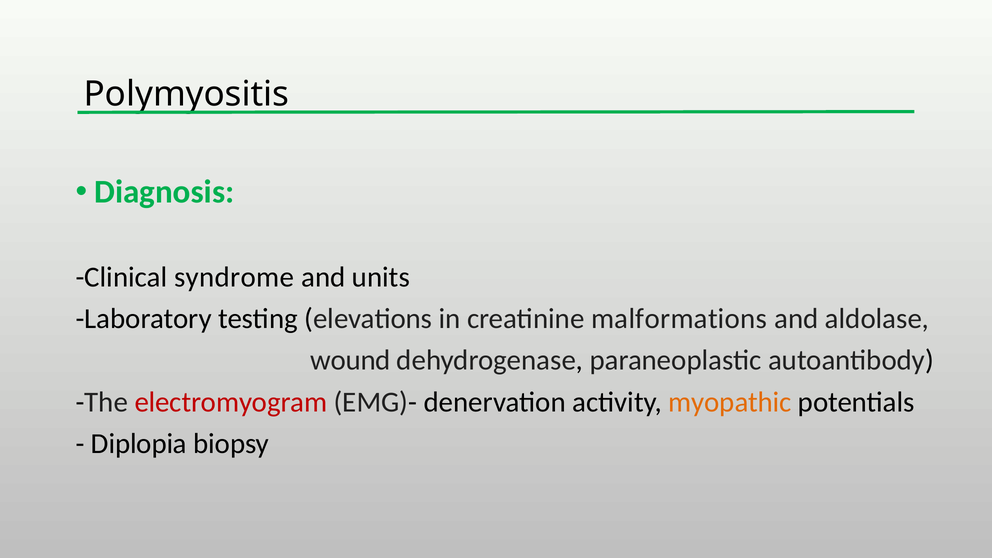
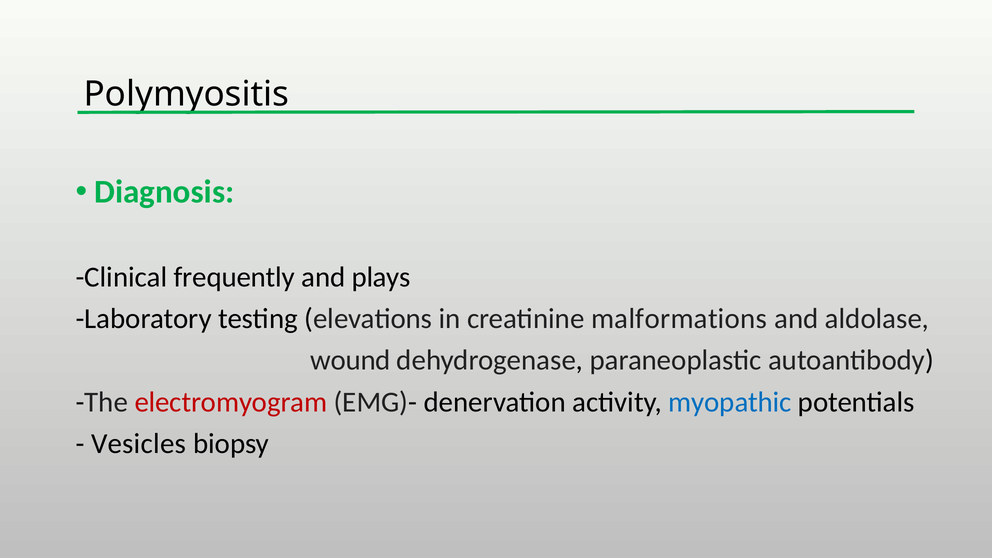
syndrome: syndrome -> frequently
units: units -> plays
myopathic colour: orange -> blue
Diplopia: Diplopia -> Vesicles
